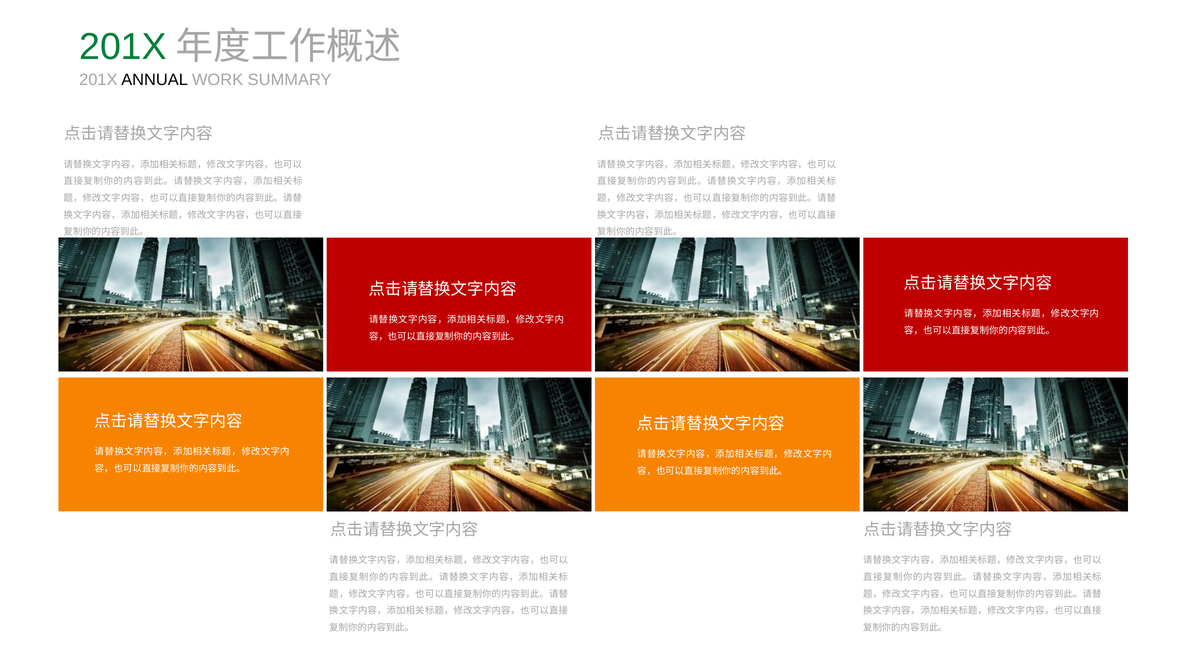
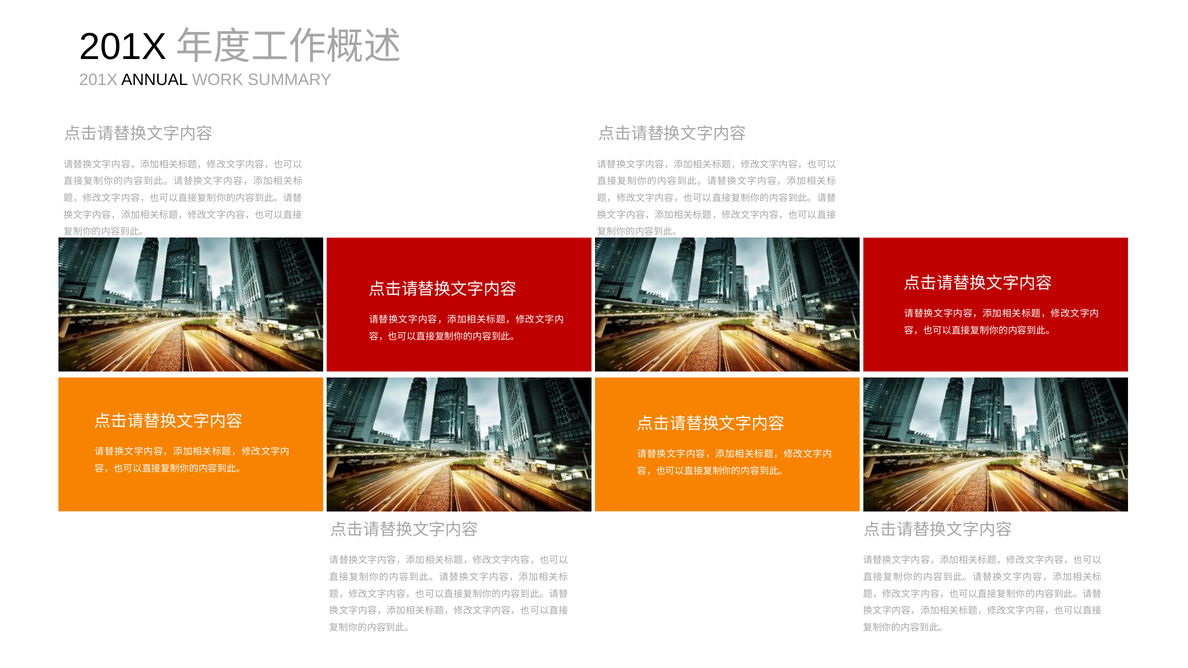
201X at (123, 47) colour: green -> black
